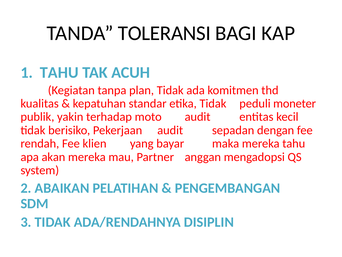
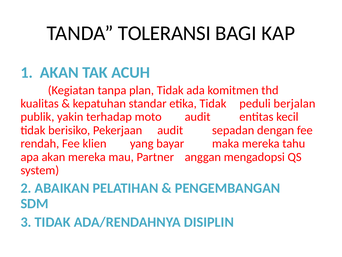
TAHU at (59, 72): TAHU -> AKAN
moneter: moneter -> berjalan
